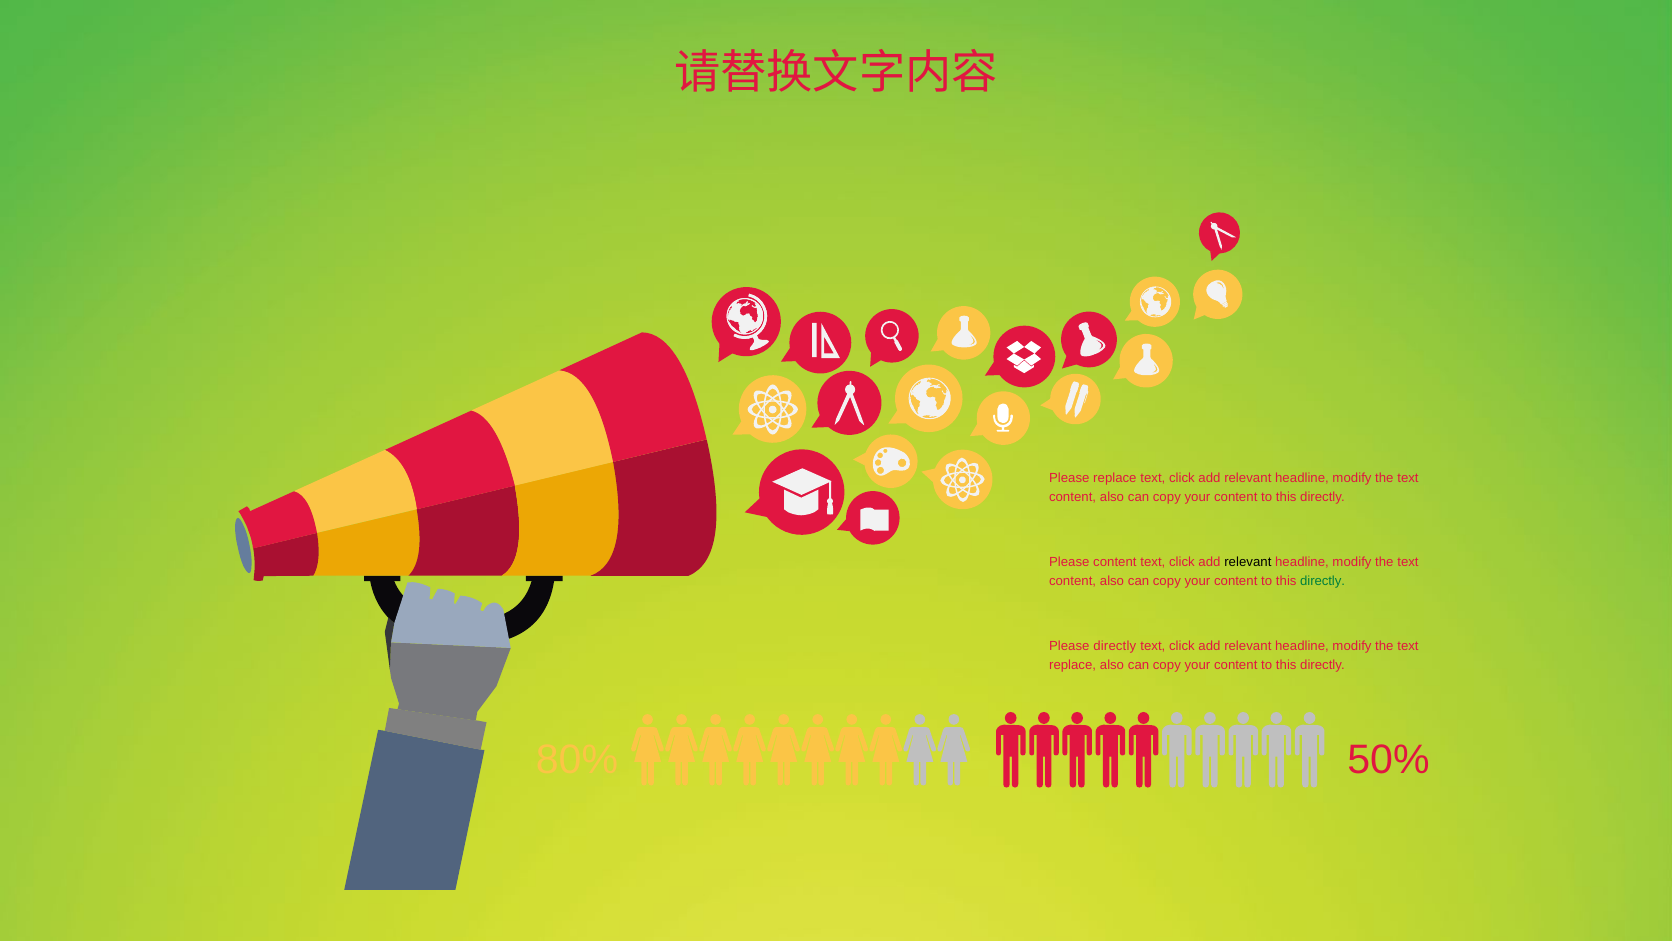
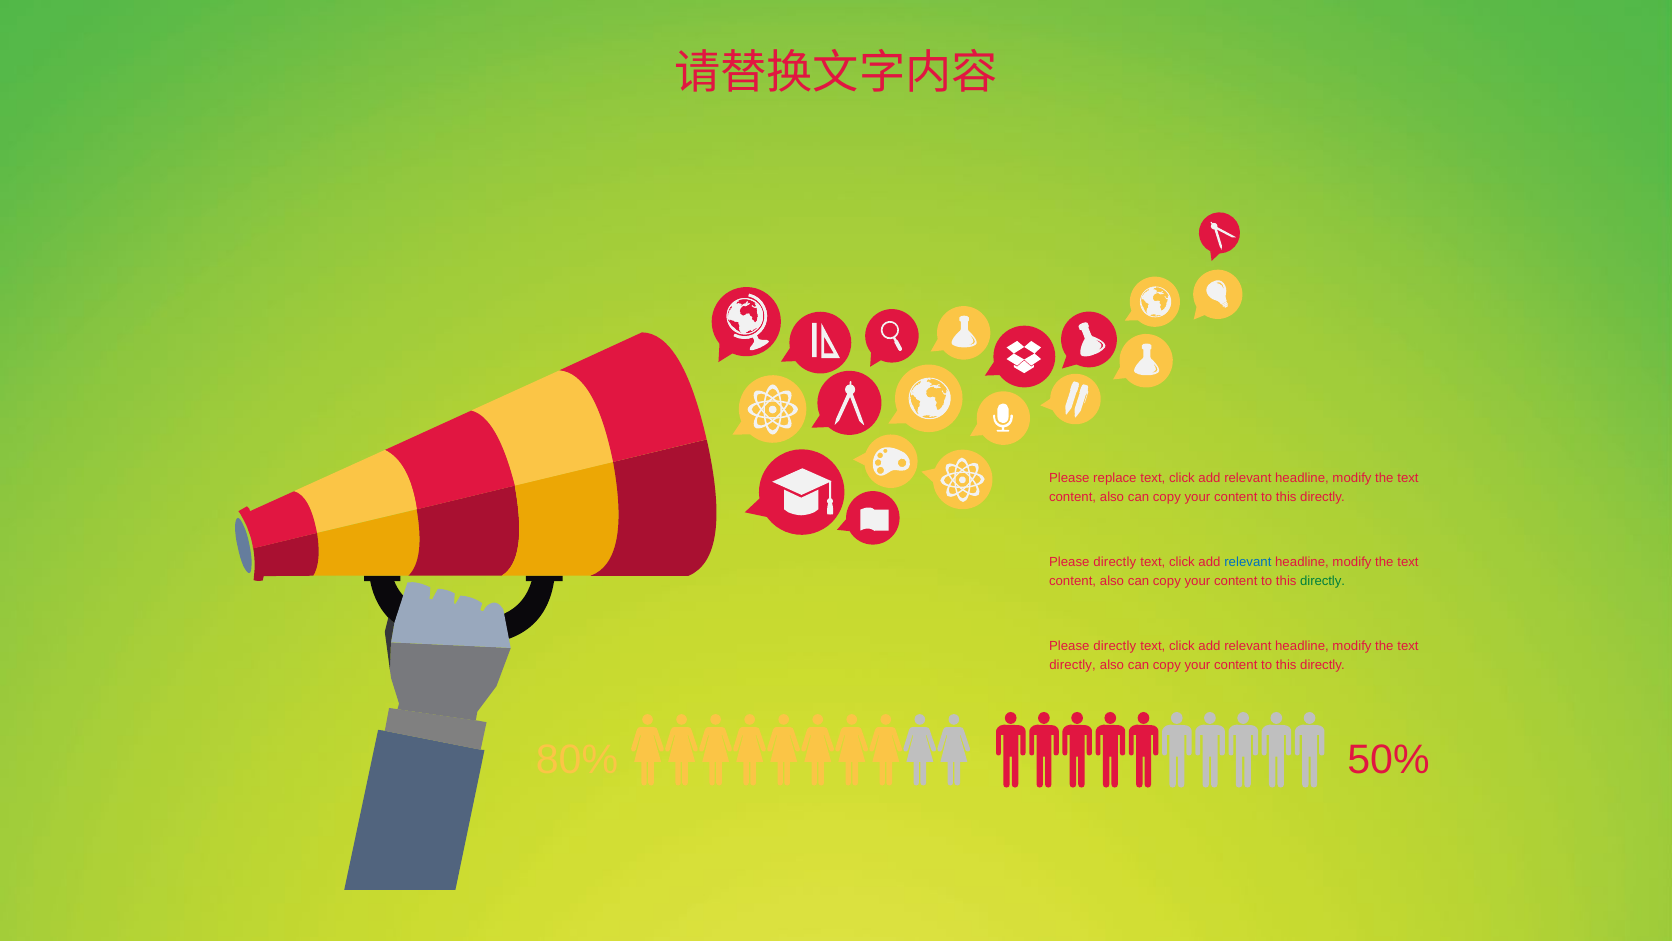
content at (1115, 562): content -> directly
relevant at (1248, 562) colour: black -> blue
replace at (1073, 665): replace -> directly
